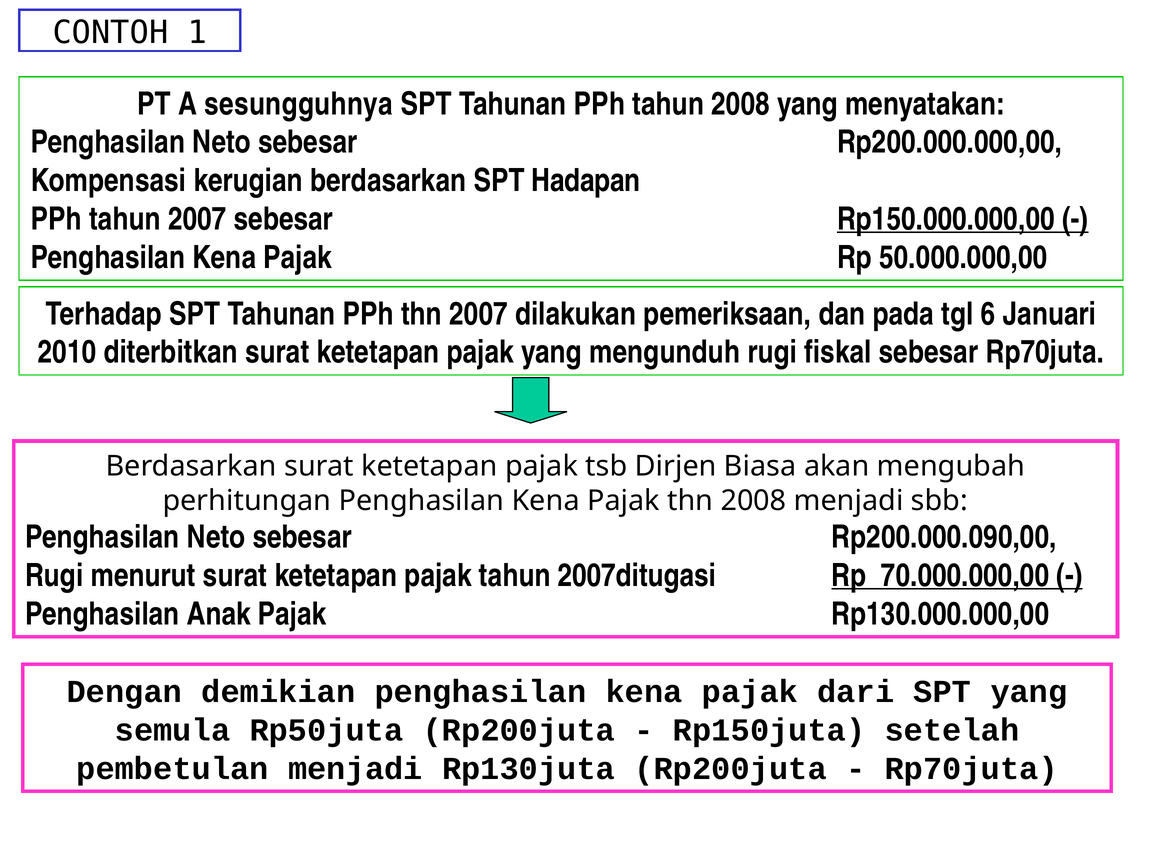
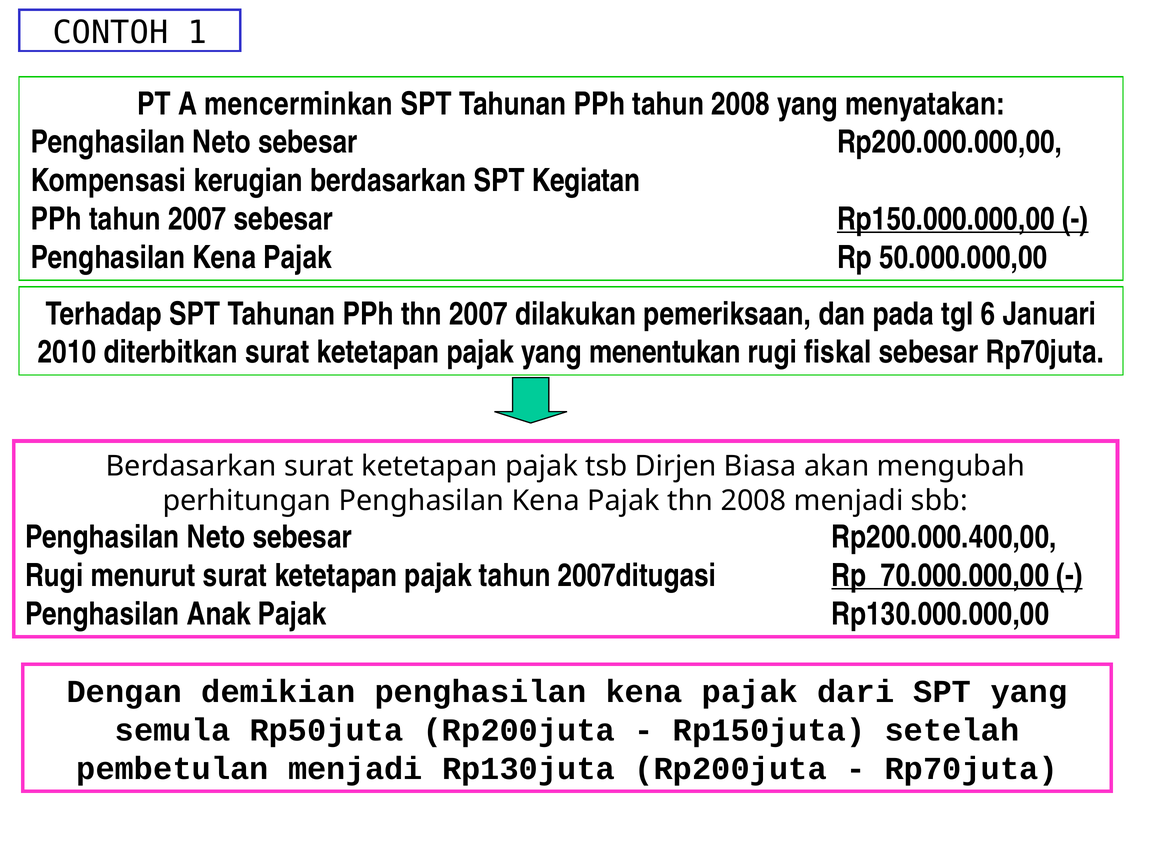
sesungguhnya: sesungguhnya -> mencerminkan
Hadapan: Hadapan -> Kegiatan
mengunduh: mengunduh -> menentukan
Rp200.000.090,00: Rp200.000.090,00 -> Rp200.000.400,00
